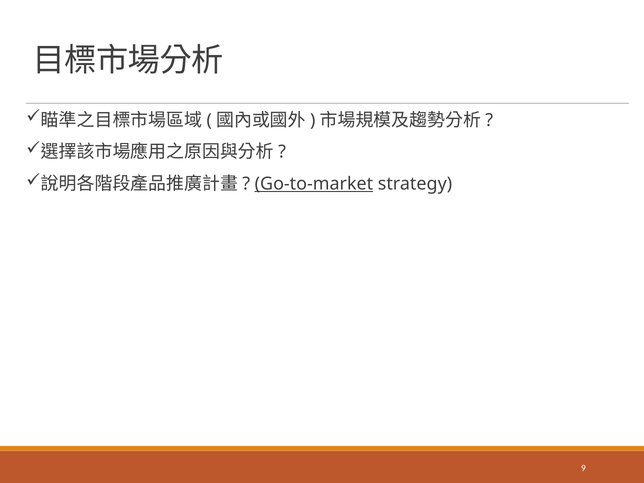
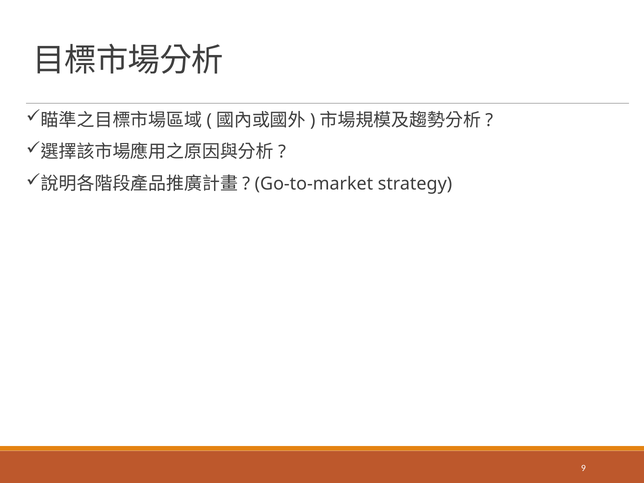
Go-to-market underline: present -> none
